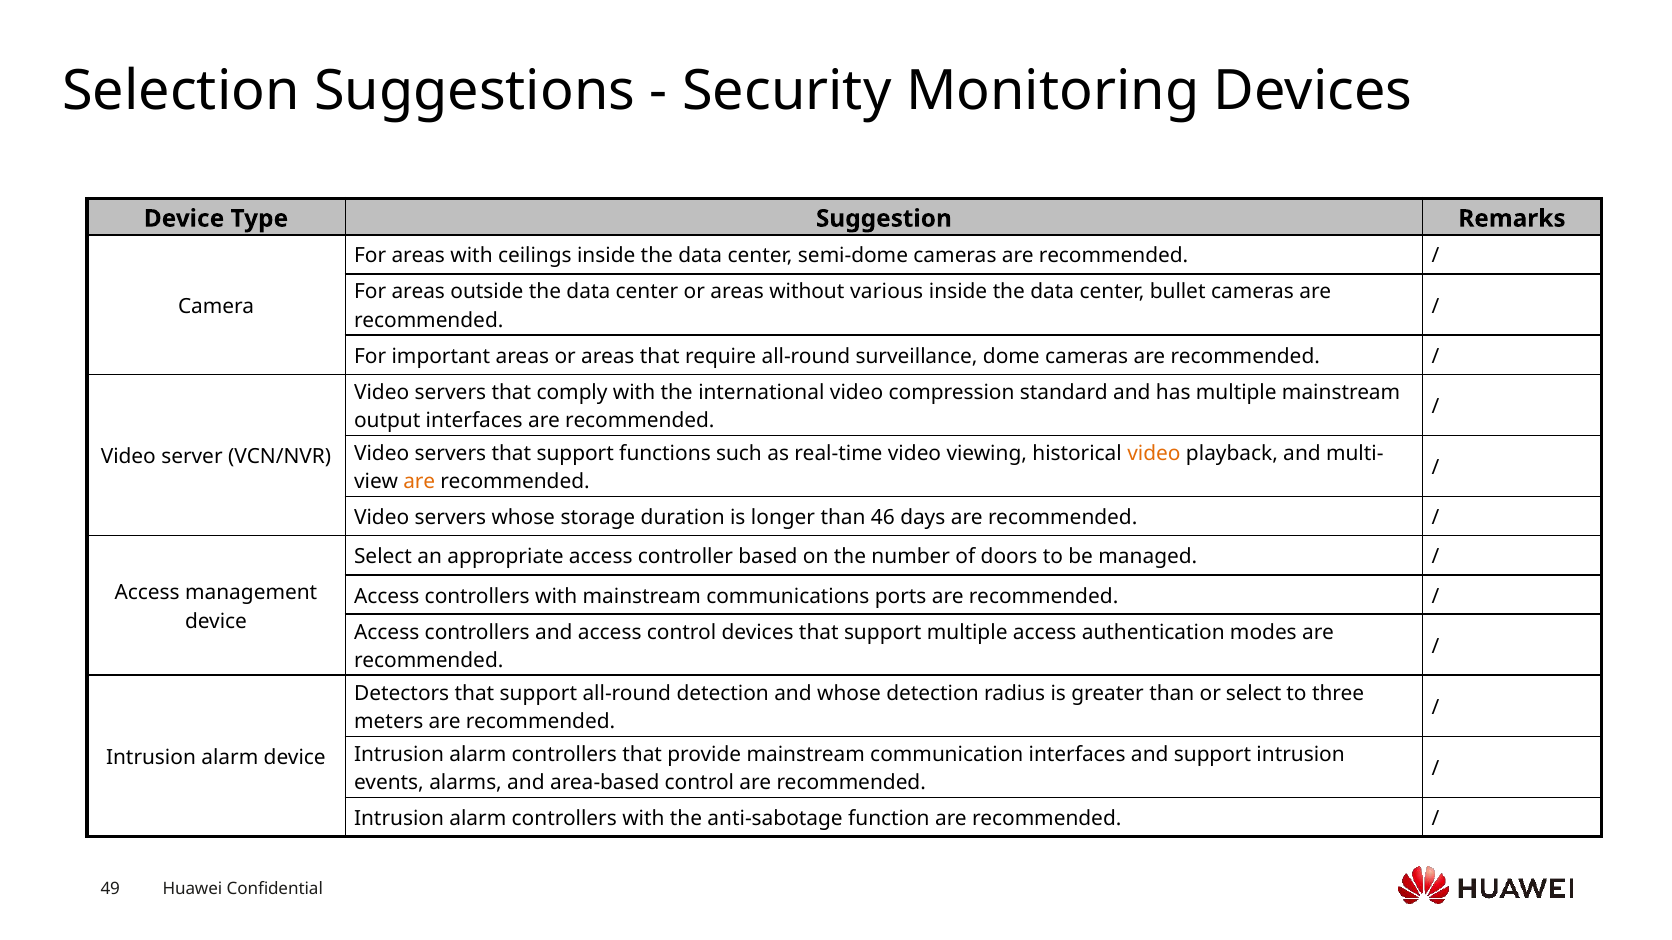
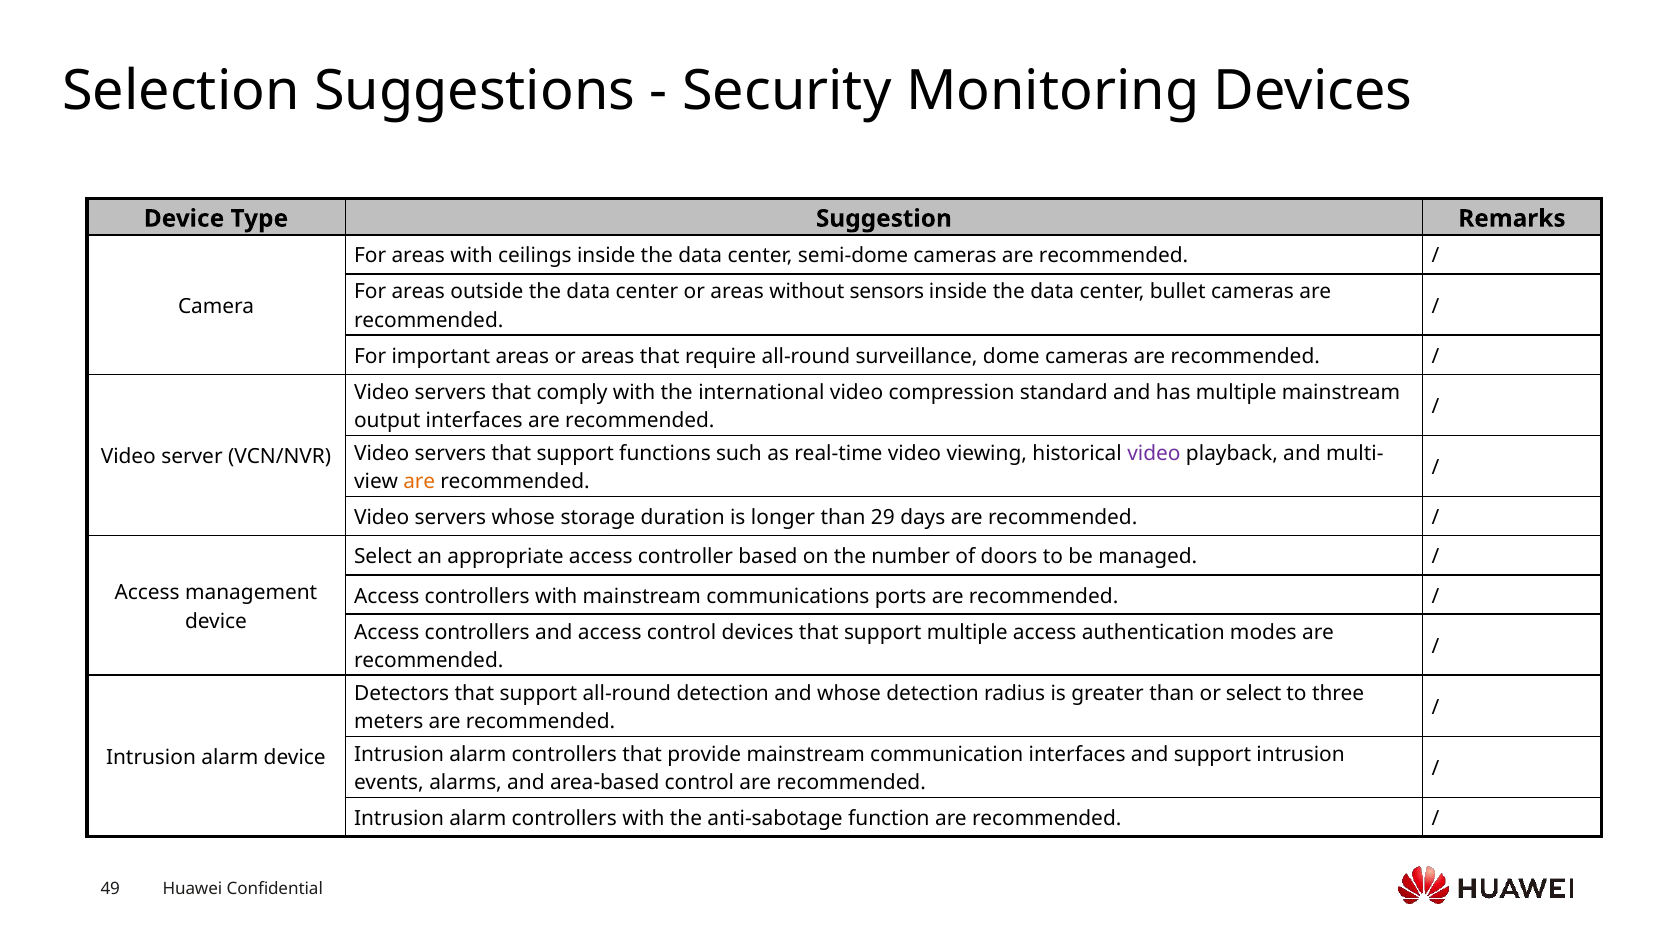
various: various -> sensors
video at (1154, 454) colour: orange -> purple
46: 46 -> 29
